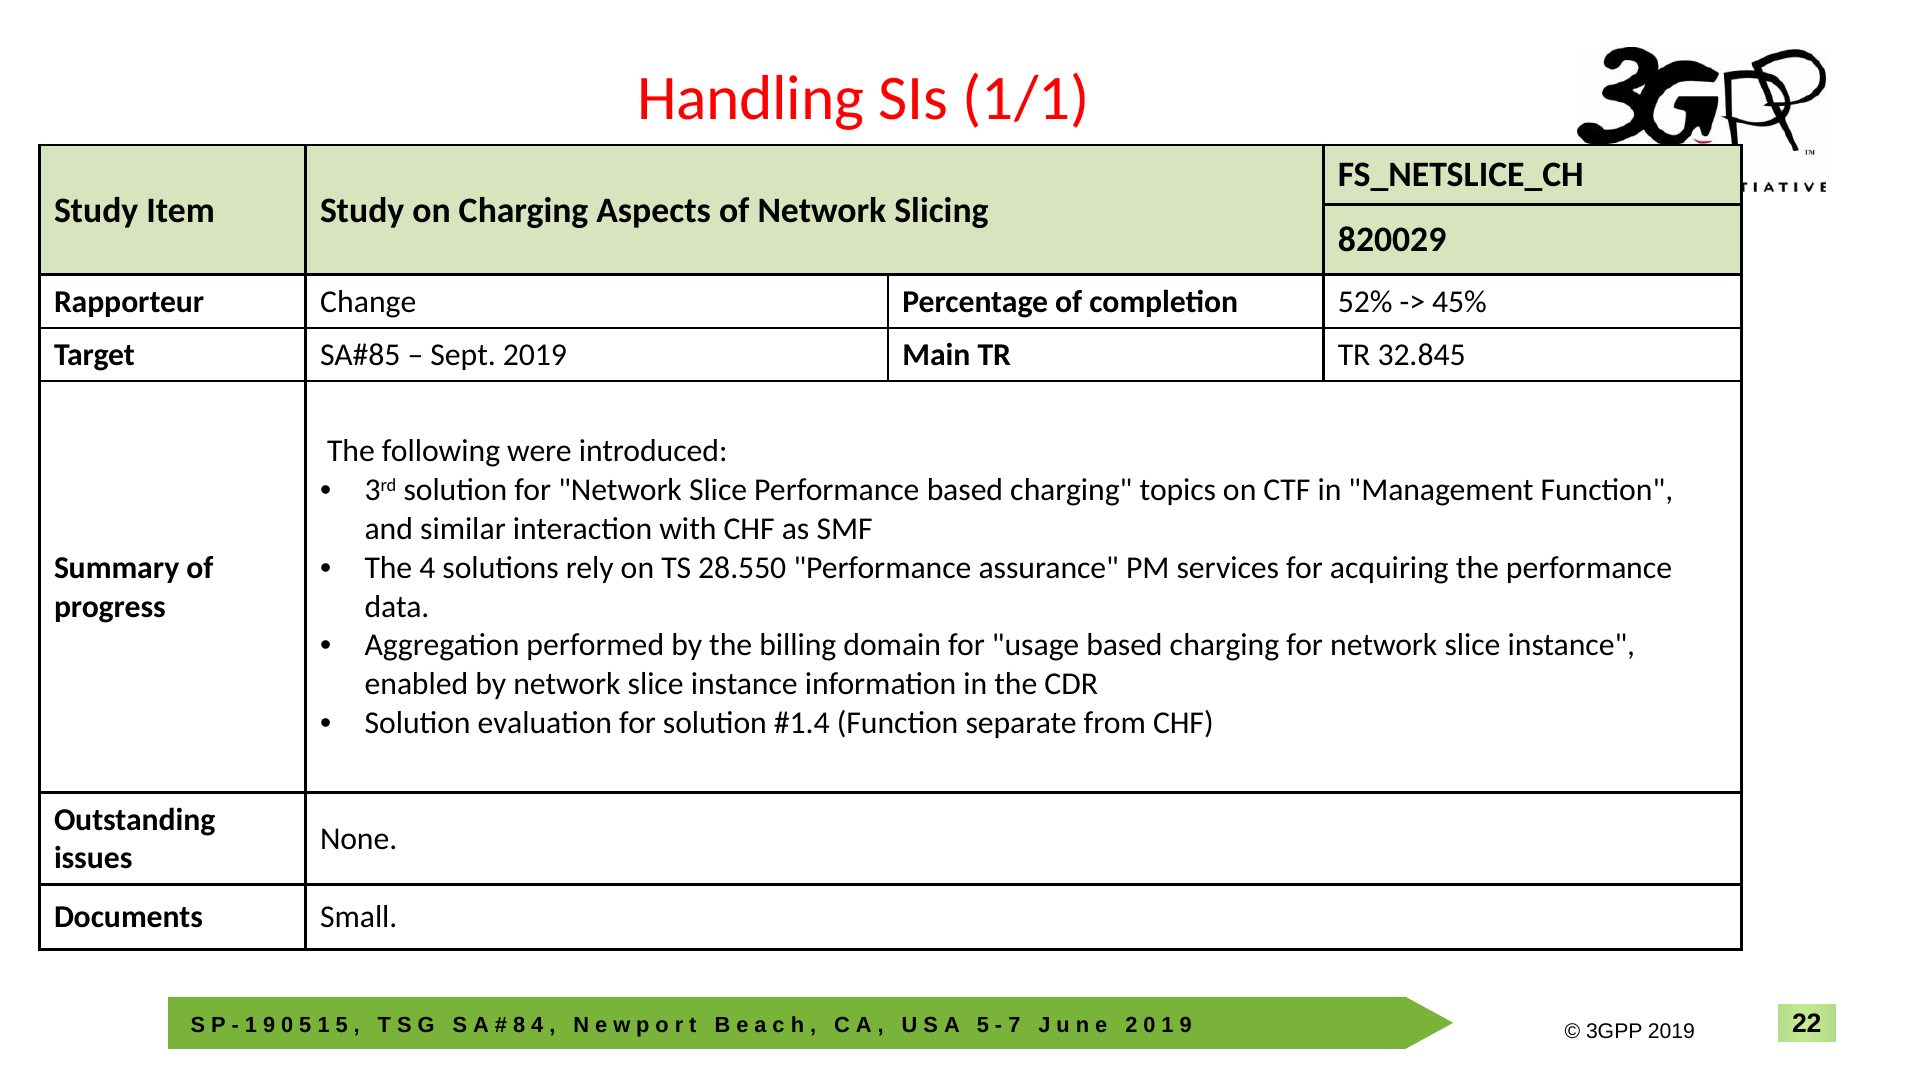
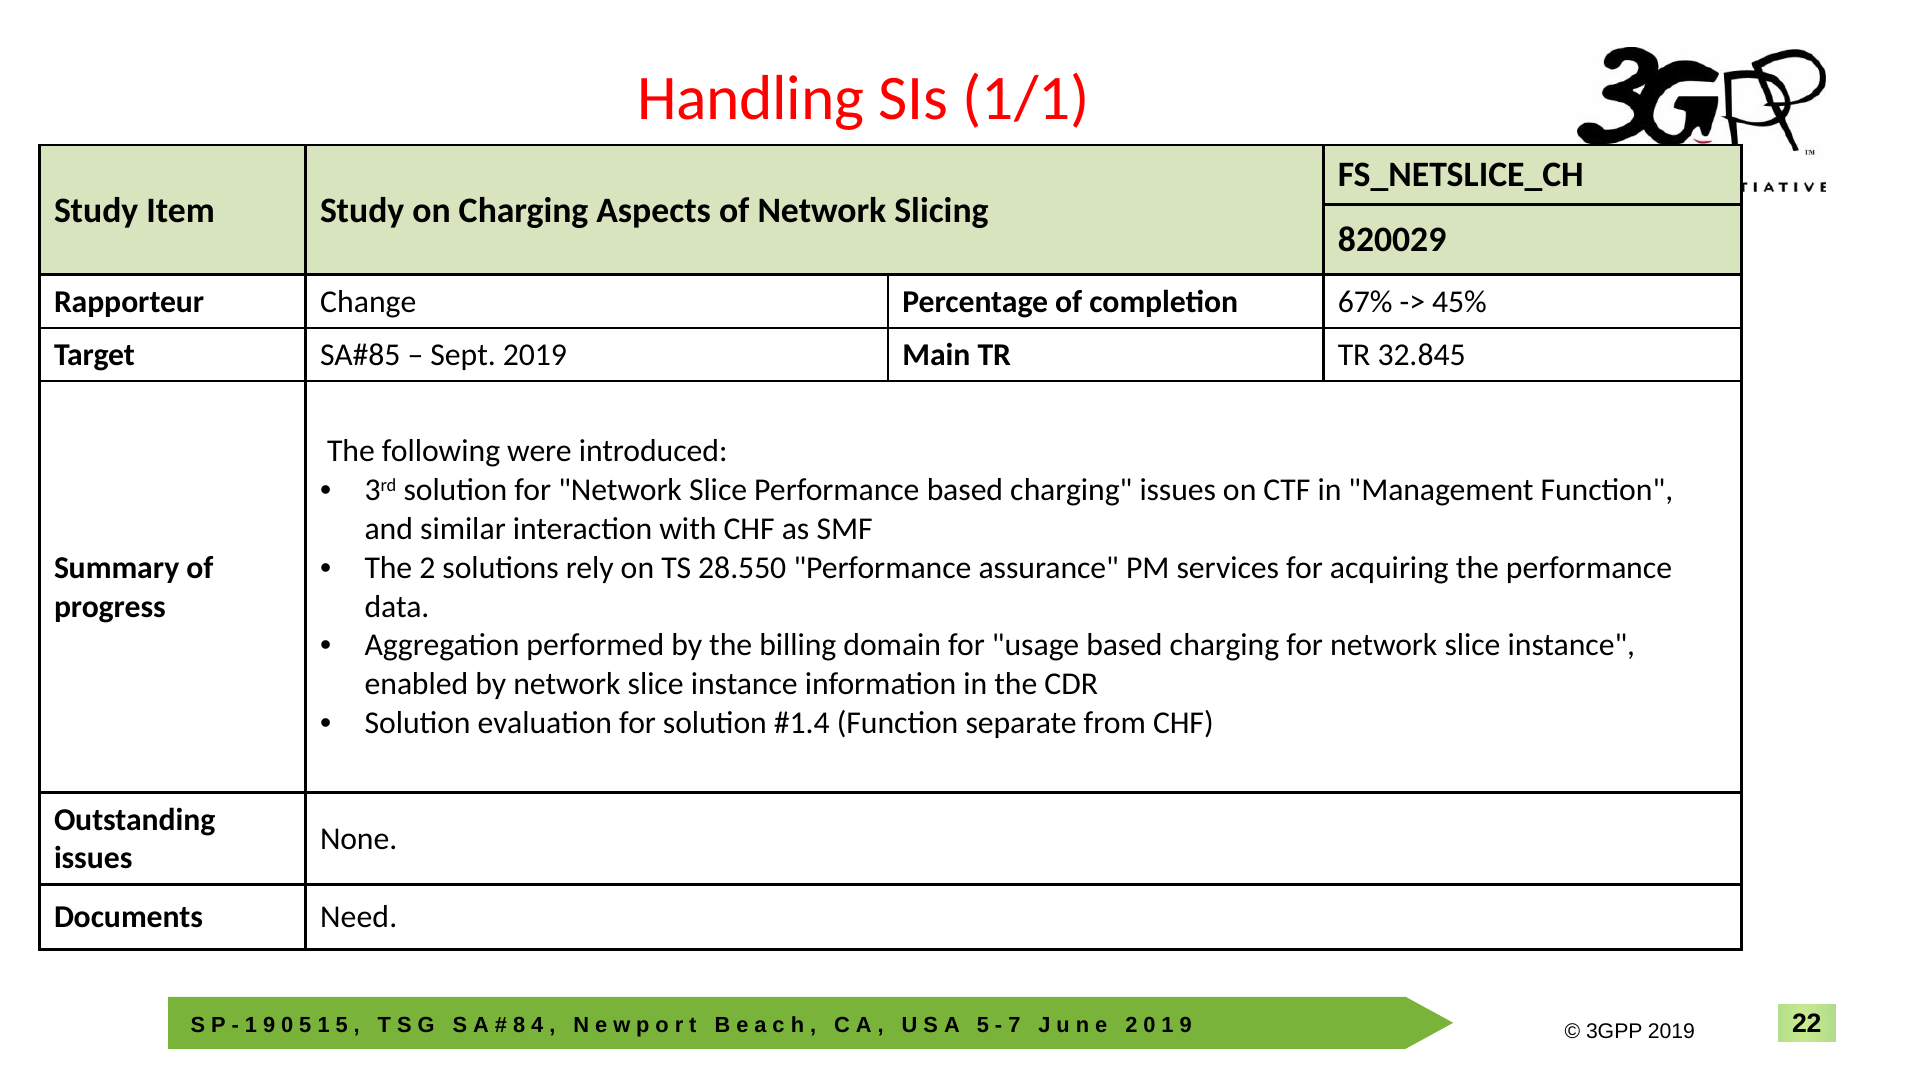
52%: 52% -> 67%
charging topics: topics -> issues
The 4: 4 -> 2
Small: Small -> Need
